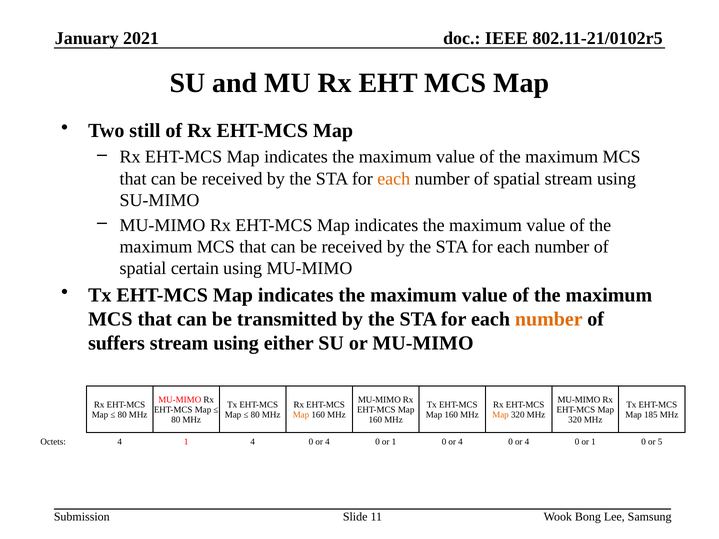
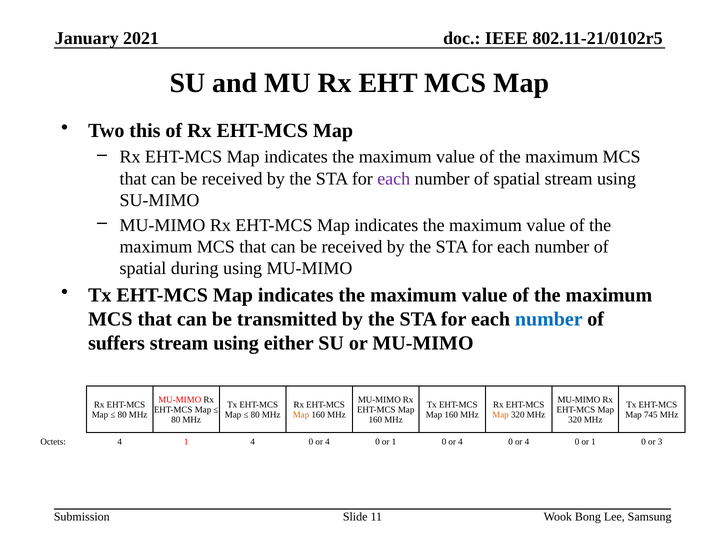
still: still -> this
each at (394, 179) colour: orange -> purple
certain: certain -> during
number at (549, 319) colour: orange -> blue
185: 185 -> 745
5: 5 -> 3
